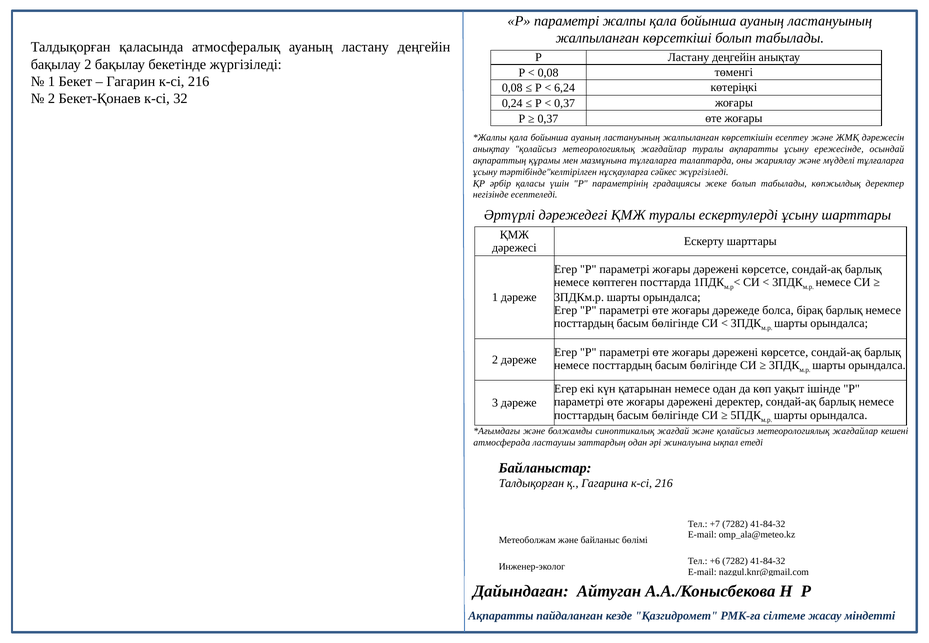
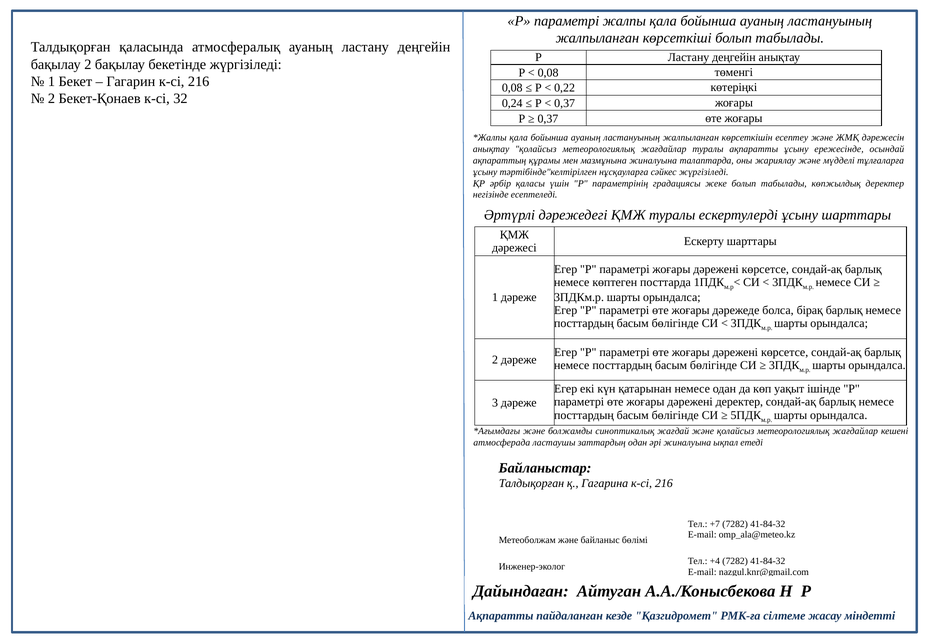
6,24: 6,24 -> 0,22
мазмұнына тұлғаларға: тұлғаларға -> жиналуына
+6: +6 -> +4
